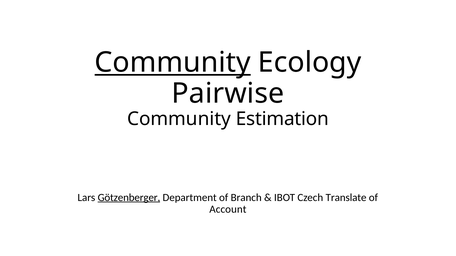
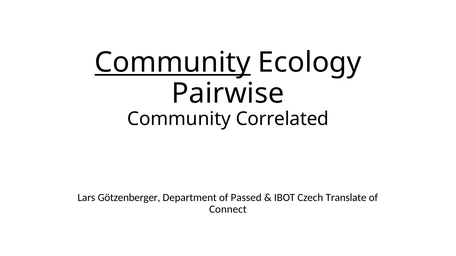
Estimation: Estimation -> Correlated
Götzenberger underline: present -> none
Branch: Branch -> Passed
Account: Account -> Connect
